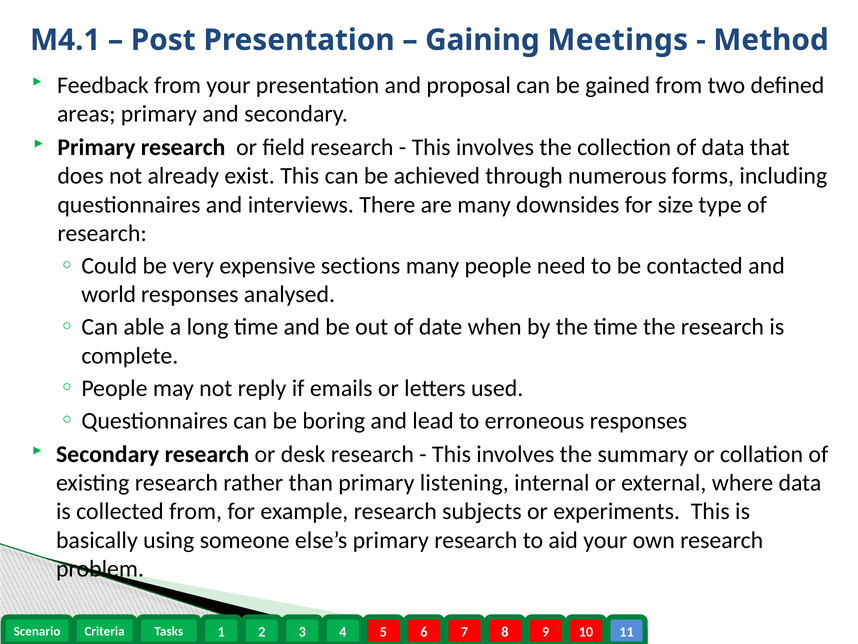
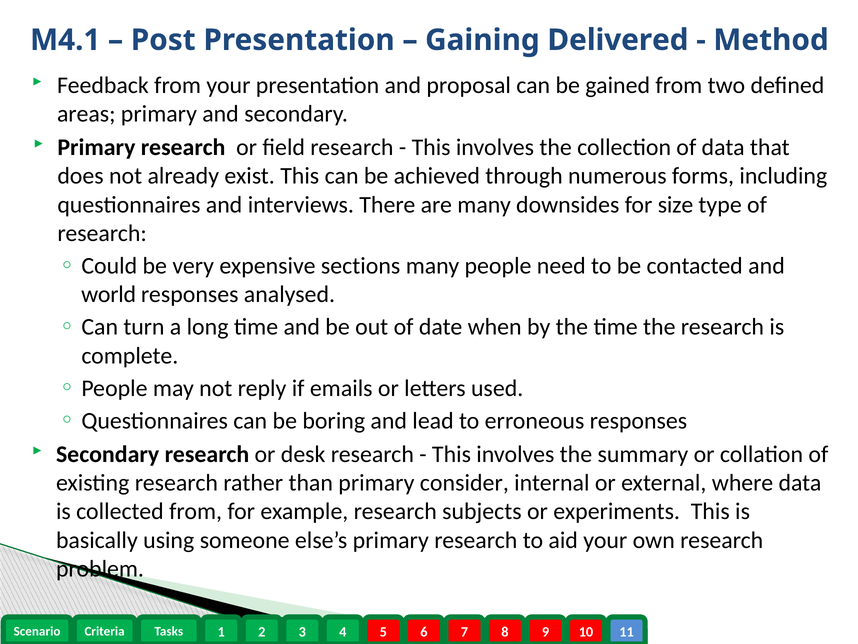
Meetings: Meetings -> Delivered
able: able -> turn
listening: listening -> consider
